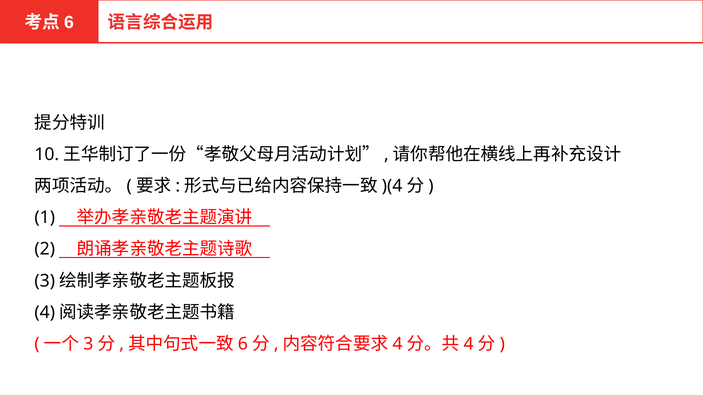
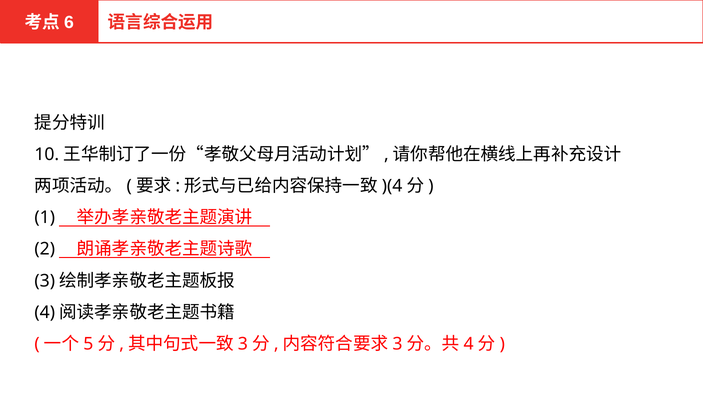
3 at (88, 344): 3 -> 5
6 at (243, 344): 6 -> 3
4 at (397, 344): 4 -> 3
